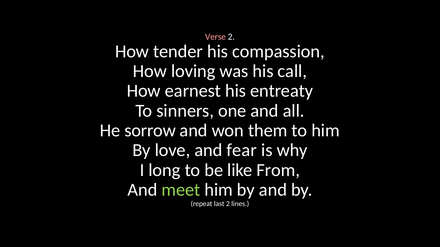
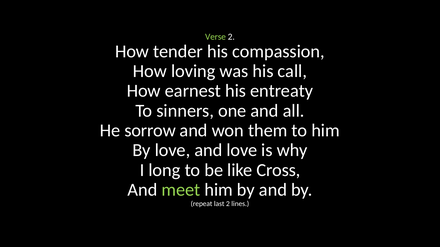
Verse colour: pink -> light green
and fear: fear -> love
From: From -> Cross
